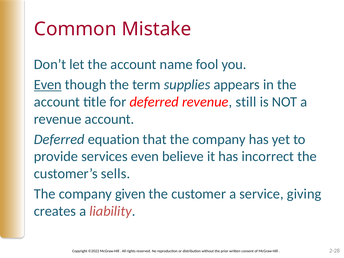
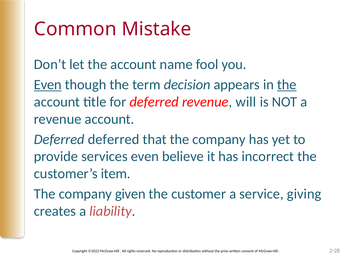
supplies: supplies -> decision
the at (287, 85) underline: none -> present
still: still -> will
Deferred equation: equation -> deferred
sells: sells -> item
